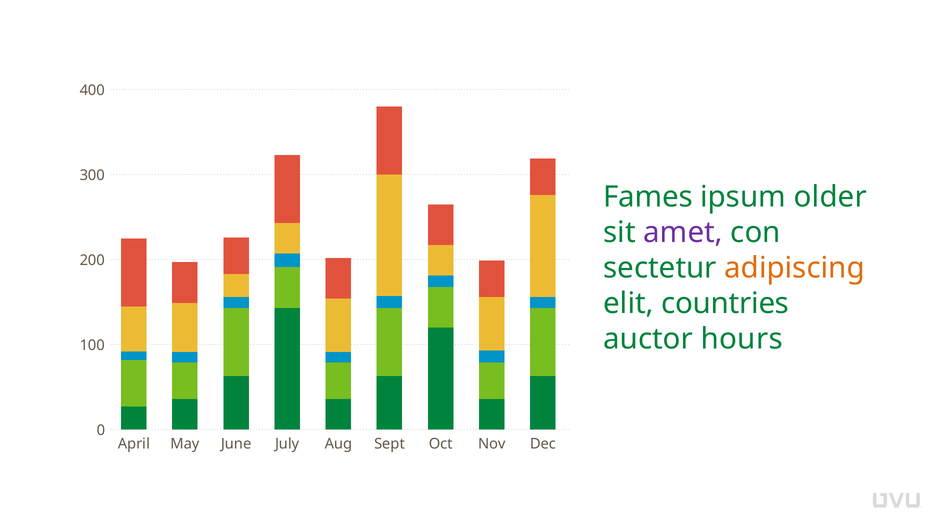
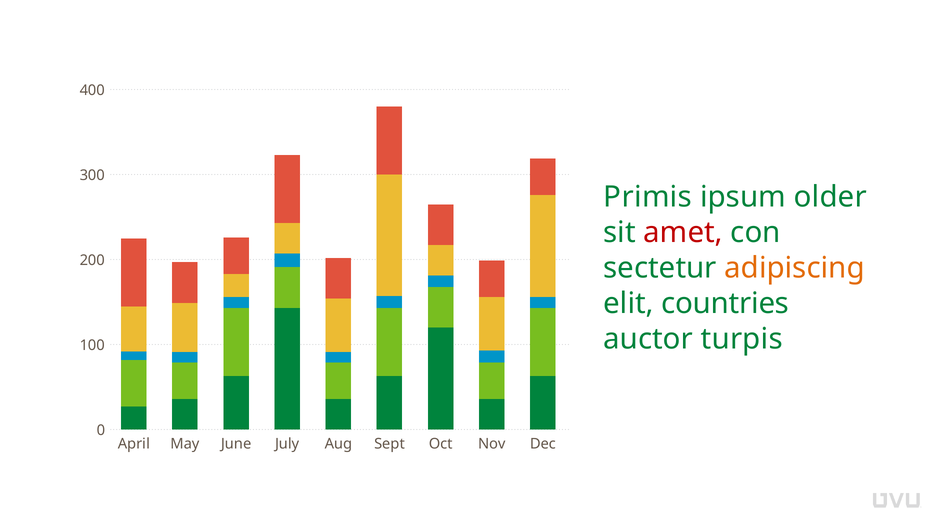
Fames: Fames -> Primis
amet colour: purple -> red
hours: hours -> turpis
